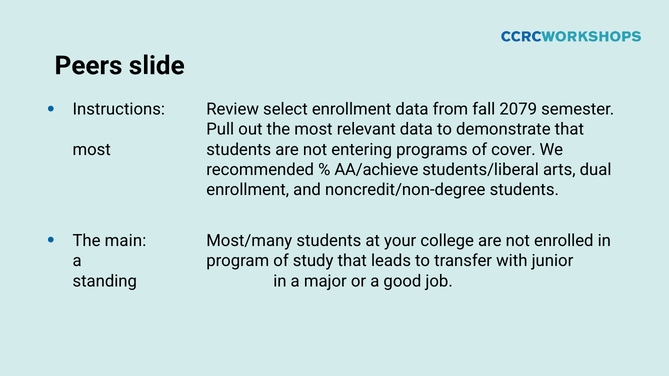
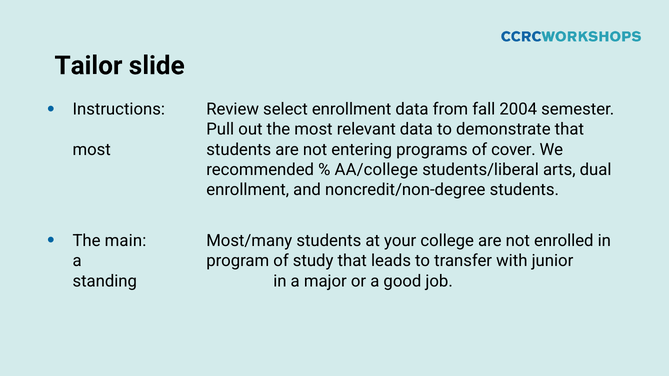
Peers: Peers -> Tailor
2079: 2079 -> 2004
AA/achieve: AA/achieve -> AA/college
